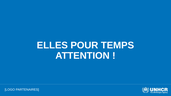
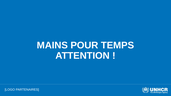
ELLES: ELLES -> MAINS
